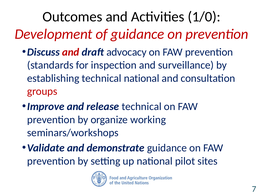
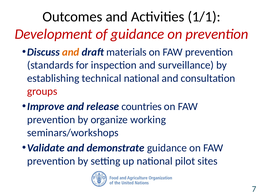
1/0: 1/0 -> 1/1
and at (71, 52) colour: red -> orange
advocacy: advocacy -> materials
release technical: technical -> countries
